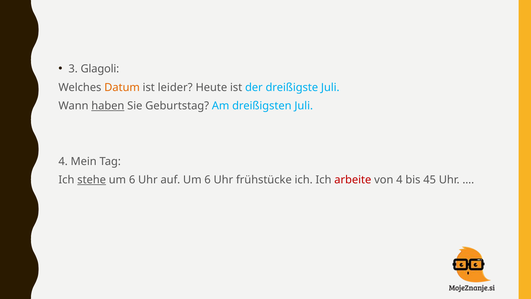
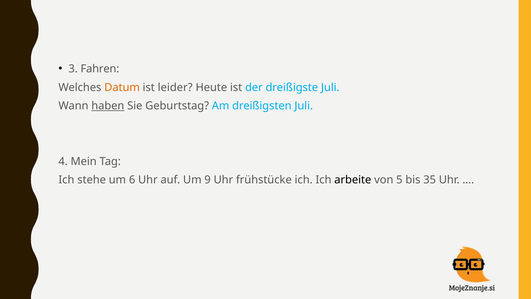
Glagoli: Glagoli -> Fahren
stehe underline: present -> none
auf Um 6: 6 -> 9
arbeite colour: red -> black
von 4: 4 -> 5
45: 45 -> 35
